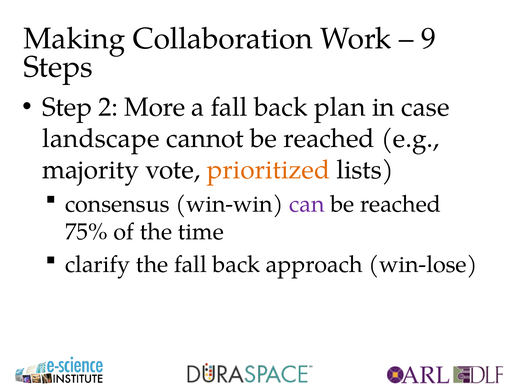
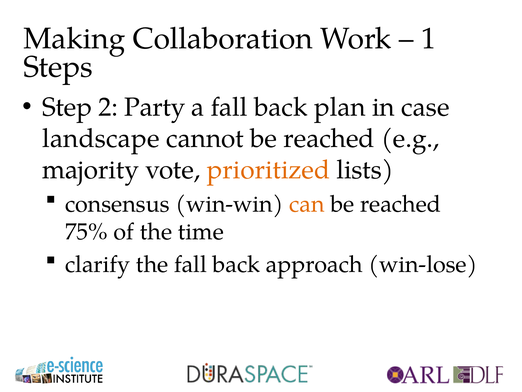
9: 9 -> 1
More: More -> Party
can colour: purple -> orange
